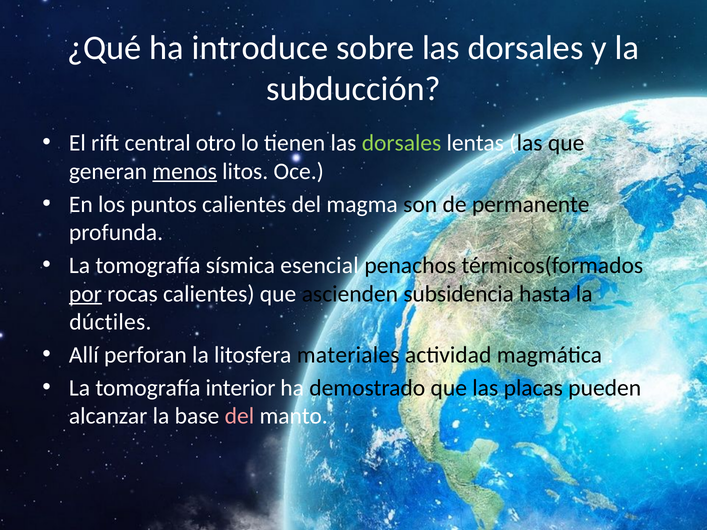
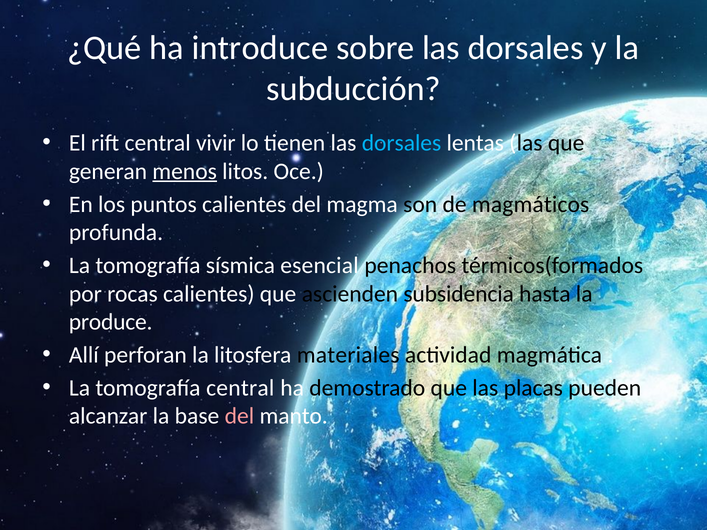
otro: otro -> vivir
dorsales at (401, 143) colour: light green -> light blue
permanente: permanente -> magmáticos
por underline: present -> none
dúctiles: dúctiles -> produce
tomografía interior: interior -> central
